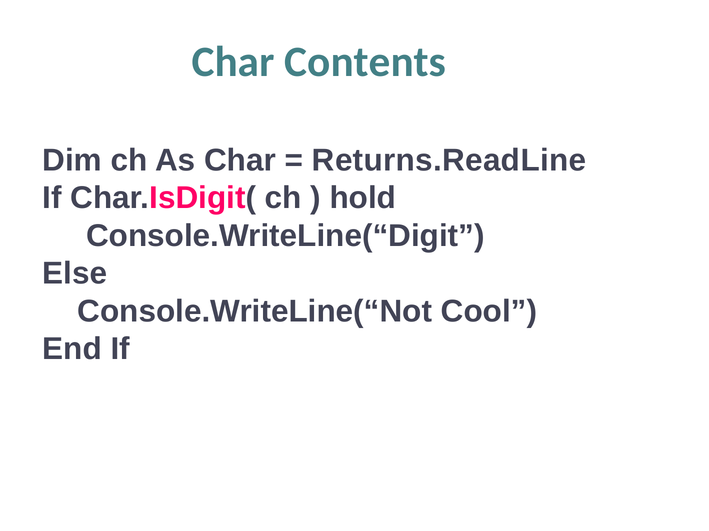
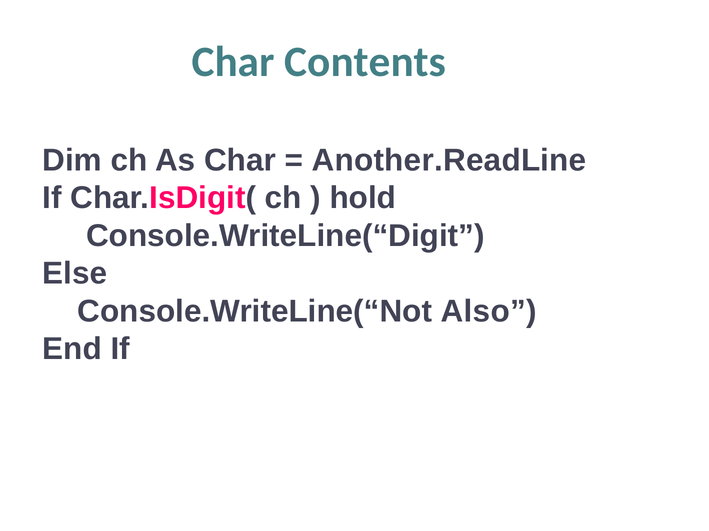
Returns.ReadLine: Returns.ReadLine -> Another.ReadLine
Cool: Cool -> Also
